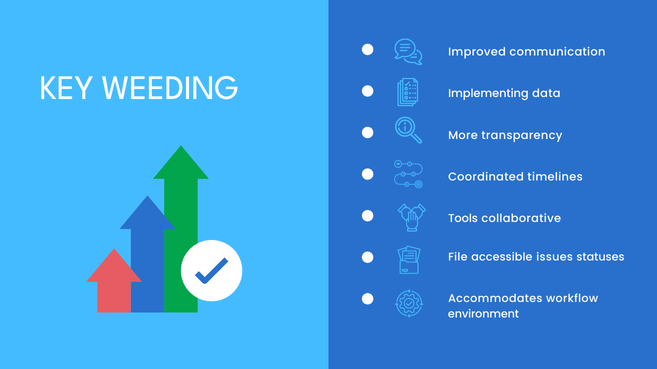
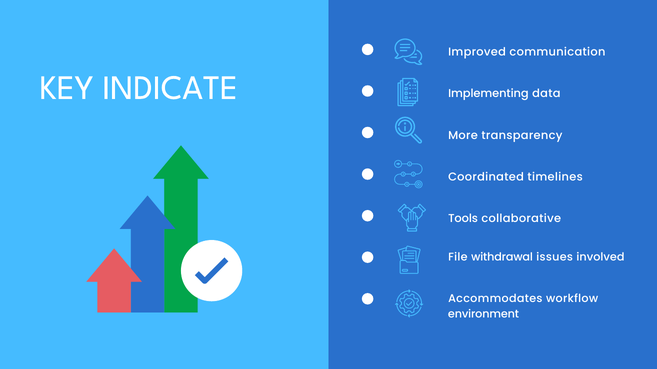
WEEDING: WEEDING -> INDICATE
accessible: accessible -> withdrawal
statuses: statuses -> involved
